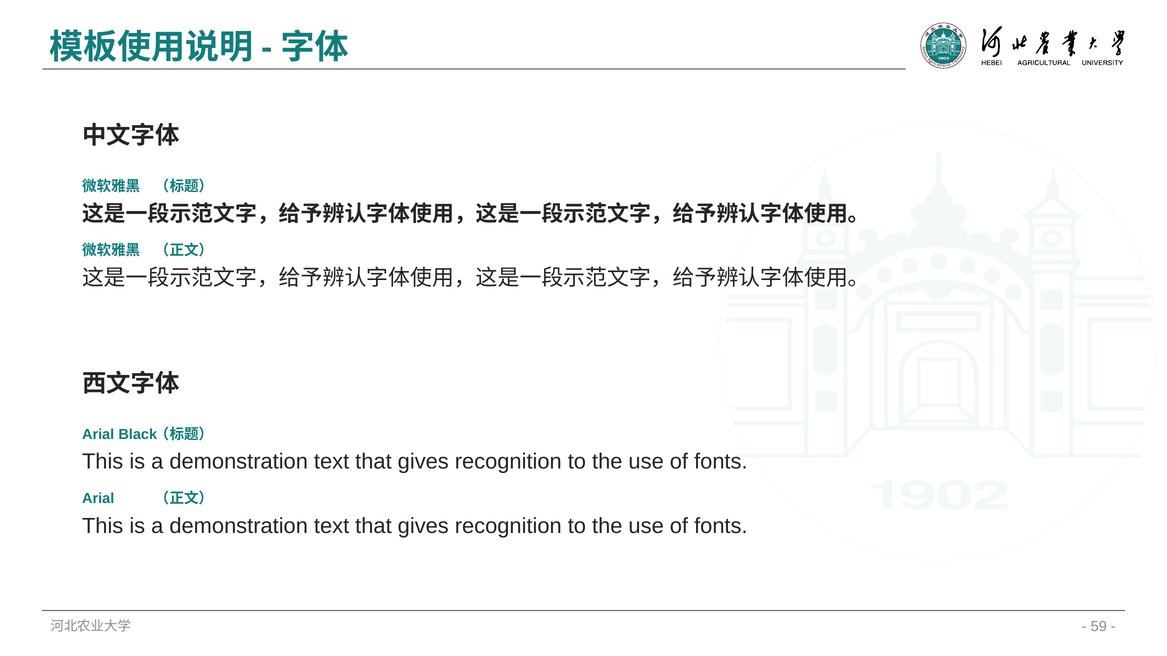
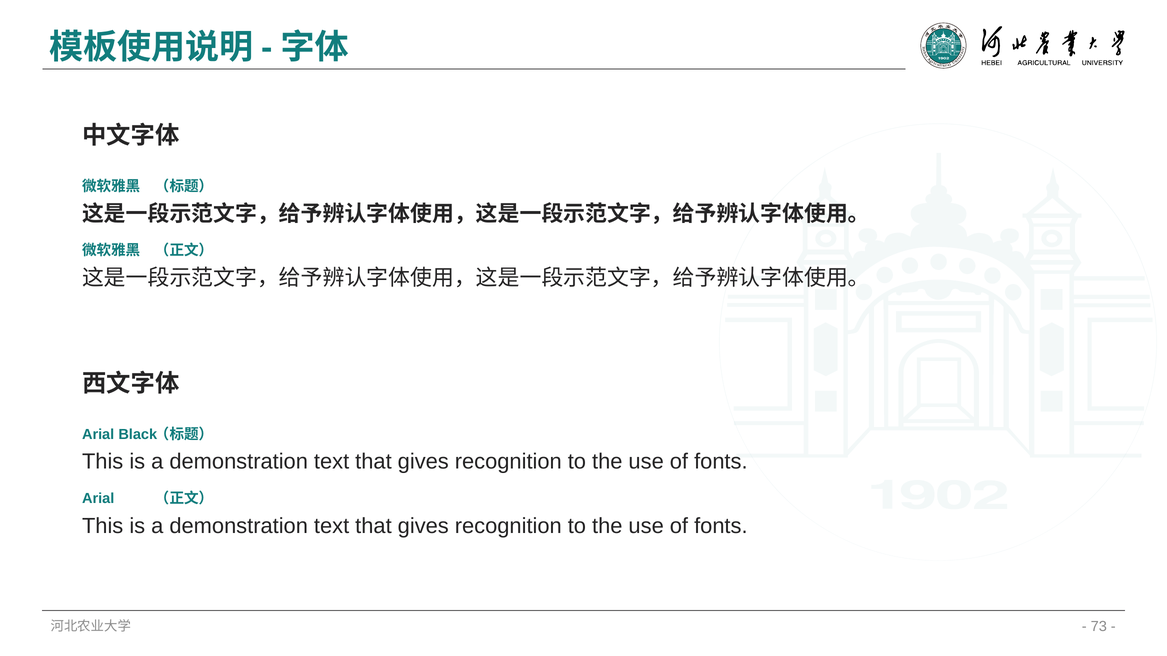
59: 59 -> 73
